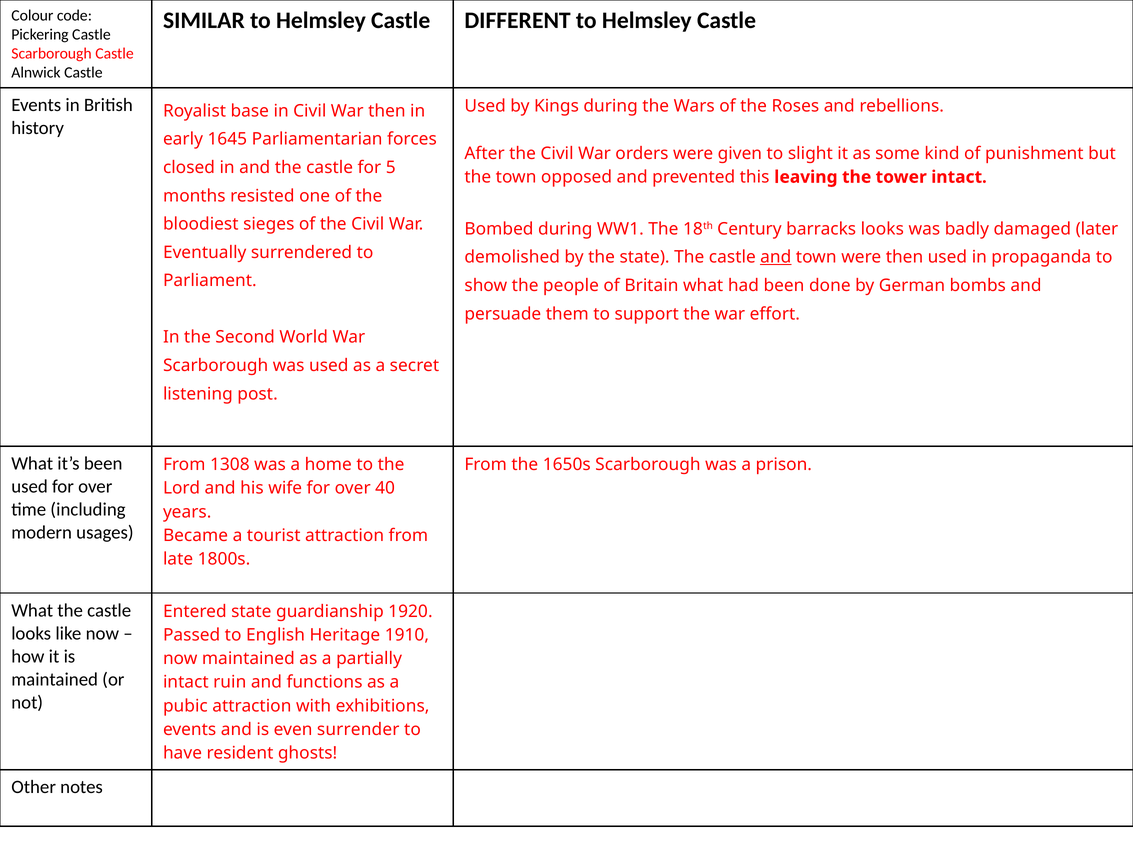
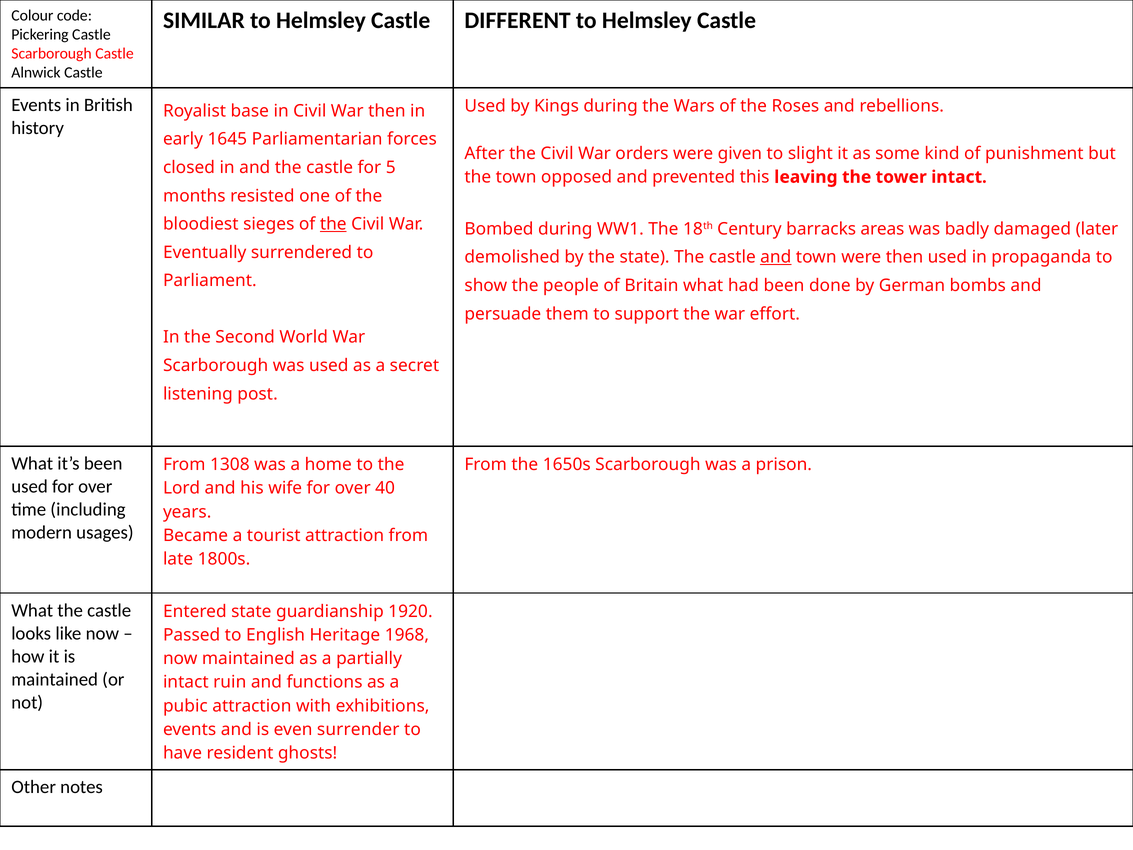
the at (333, 224) underline: none -> present
barracks looks: looks -> areas
1910: 1910 -> 1968
